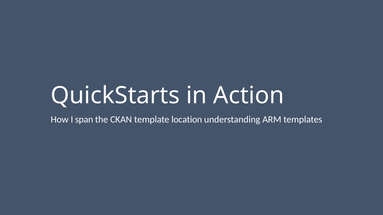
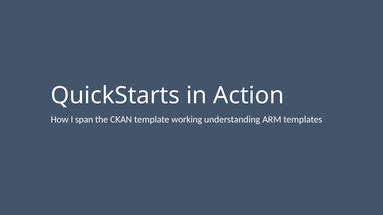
location: location -> working
